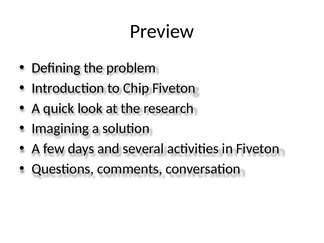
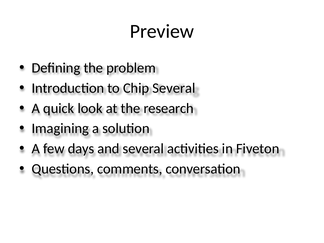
Chip Fiveton: Fiveton -> Several
